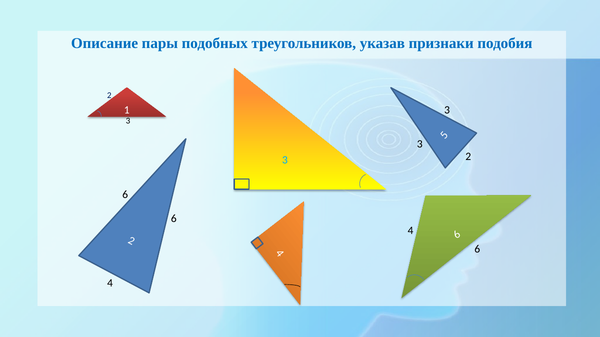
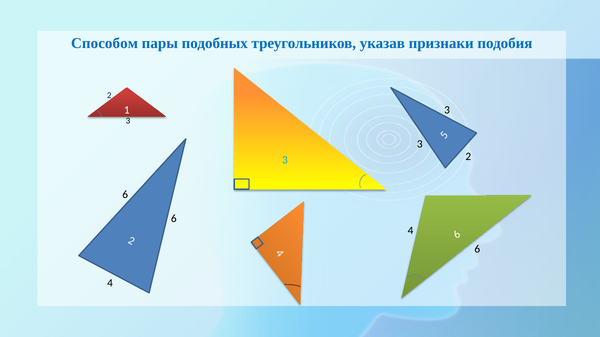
Описание: Описание -> Способом
